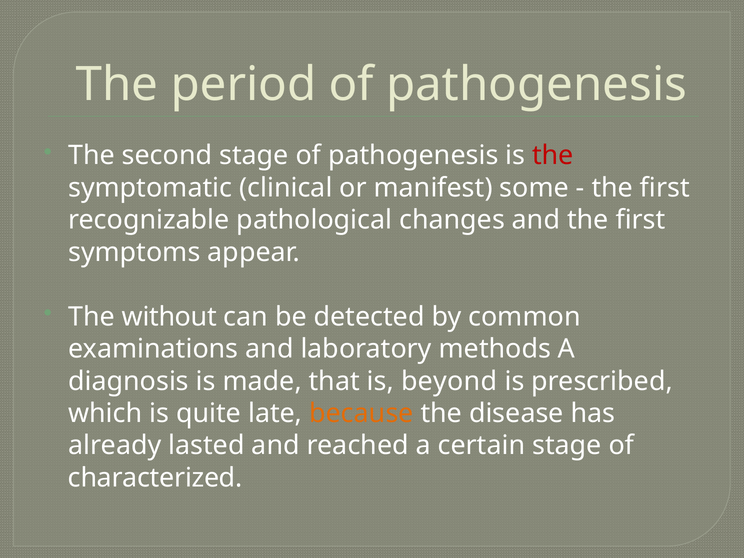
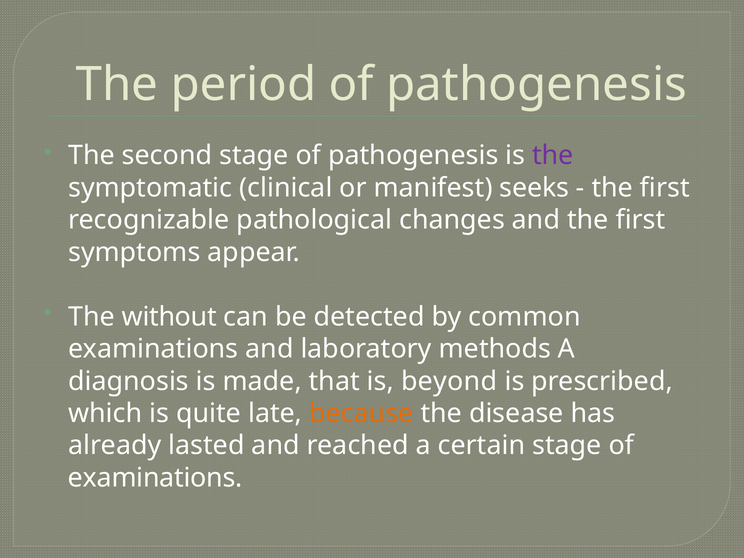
the at (553, 156) colour: red -> purple
some: some -> seeks
characterized at (155, 478): characterized -> examinations
